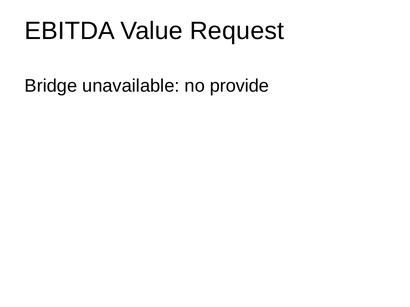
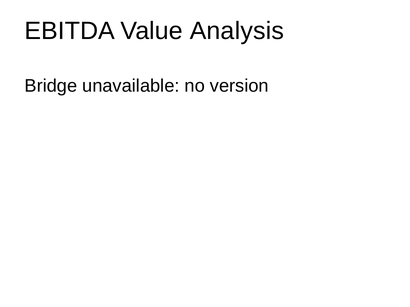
Request: Request -> Analysis
provide: provide -> version
